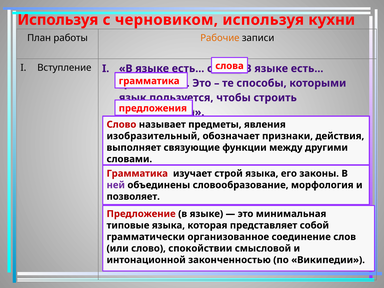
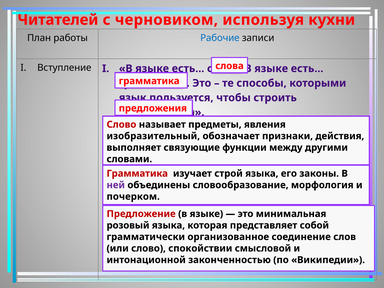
Используя at (58, 20): Используя -> Читателей
Рабочие colour: orange -> blue
позволяет: позволяет -> почерком
типовые: типовые -> розовый
